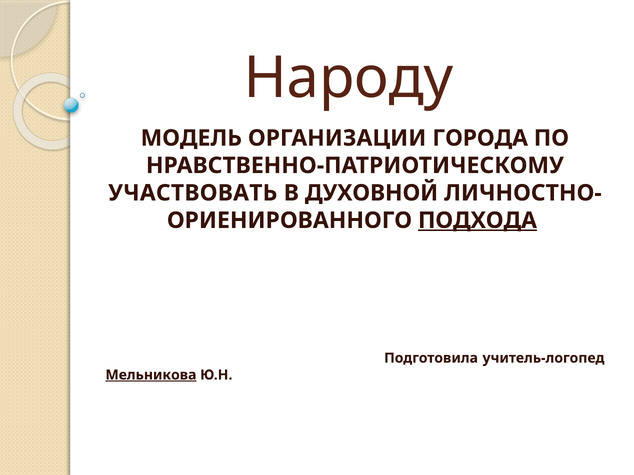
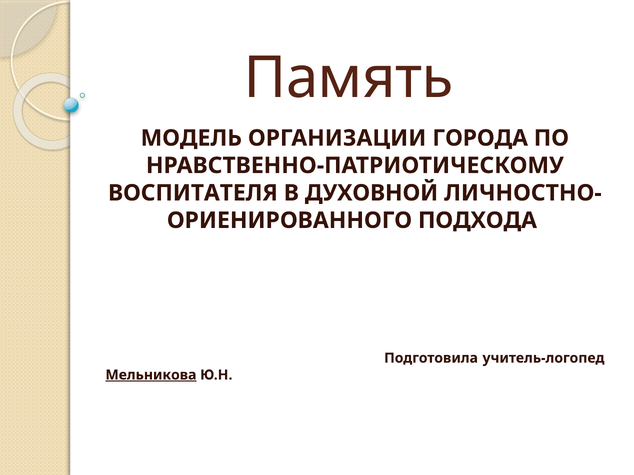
Народу: Народу -> Память
УЧАСТВОВАТЬ: УЧАСТВОВАТЬ -> ВОСПИТАТЕЛЯ
ПОДХОДА underline: present -> none
